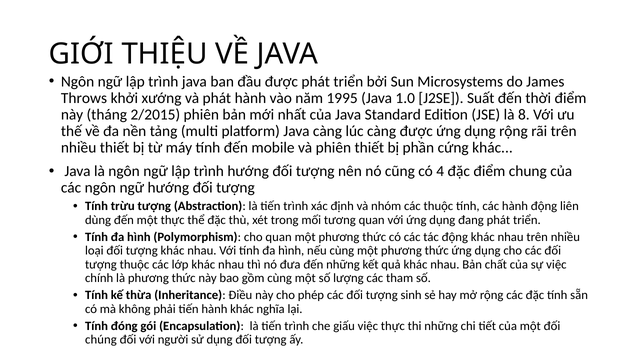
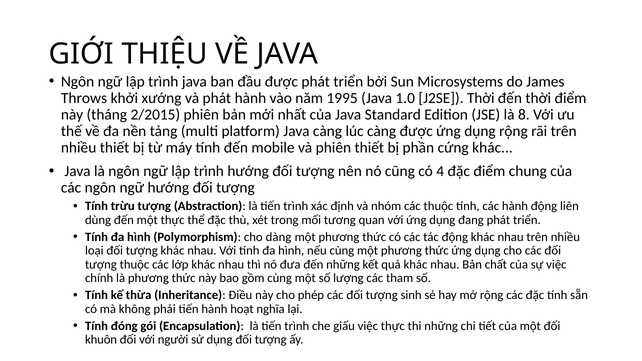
J2SE Suất: Suất -> Thời
cho quan: quan -> dàng
hành khác: khác -> hoạt
chúng: chúng -> khuôn
